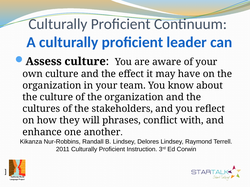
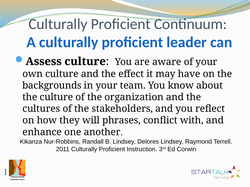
organization at (52, 86): organization -> backgrounds
